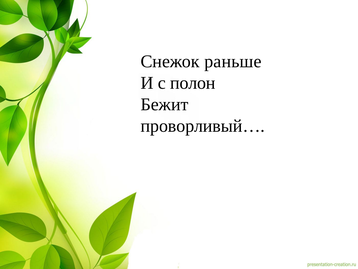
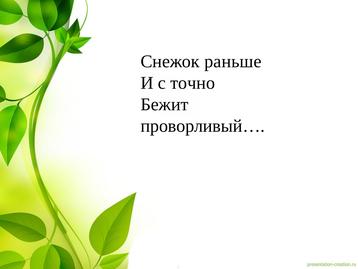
полон: полон -> точно
